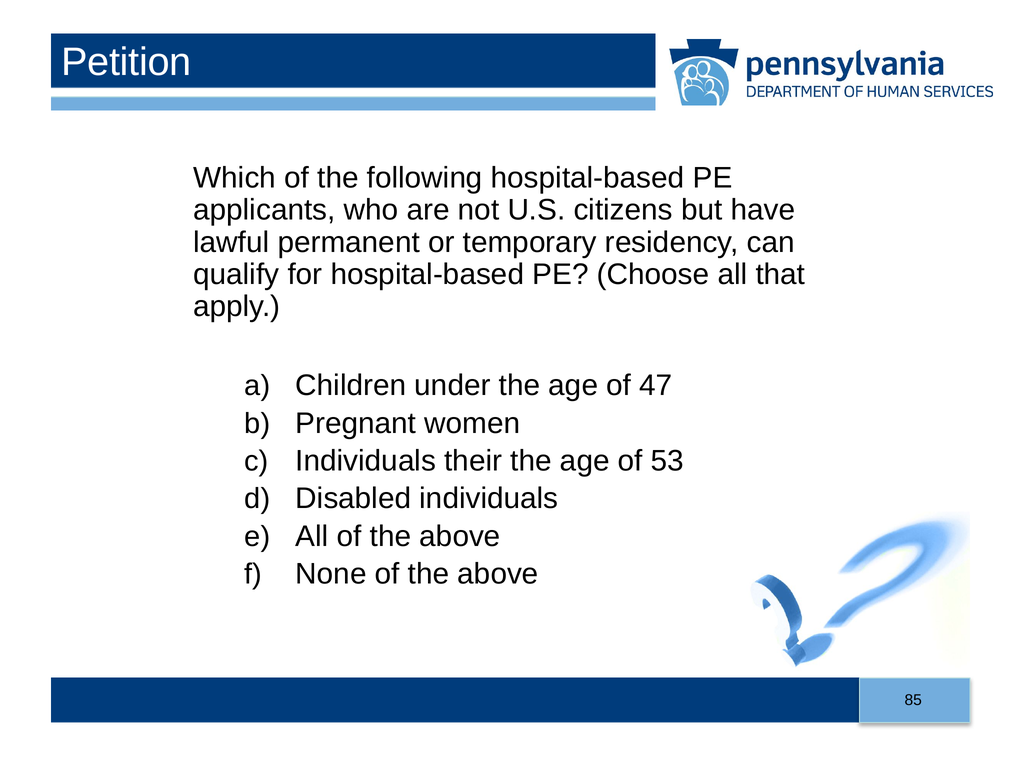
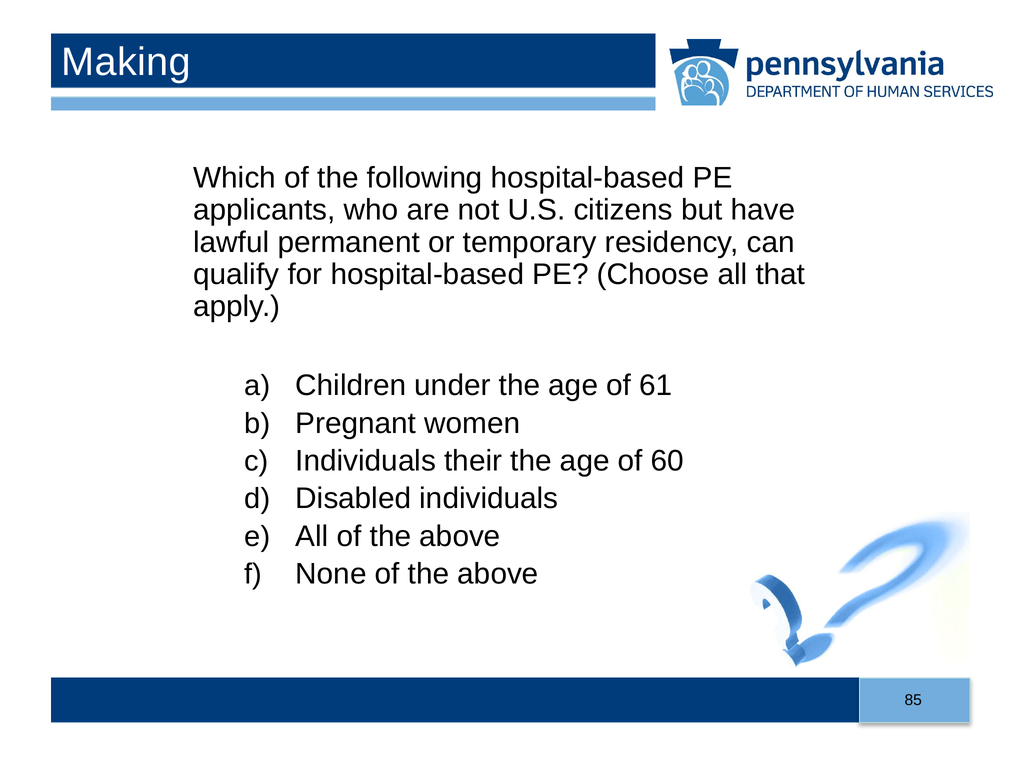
Petition: Petition -> Making
47: 47 -> 61
53: 53 -> 60
